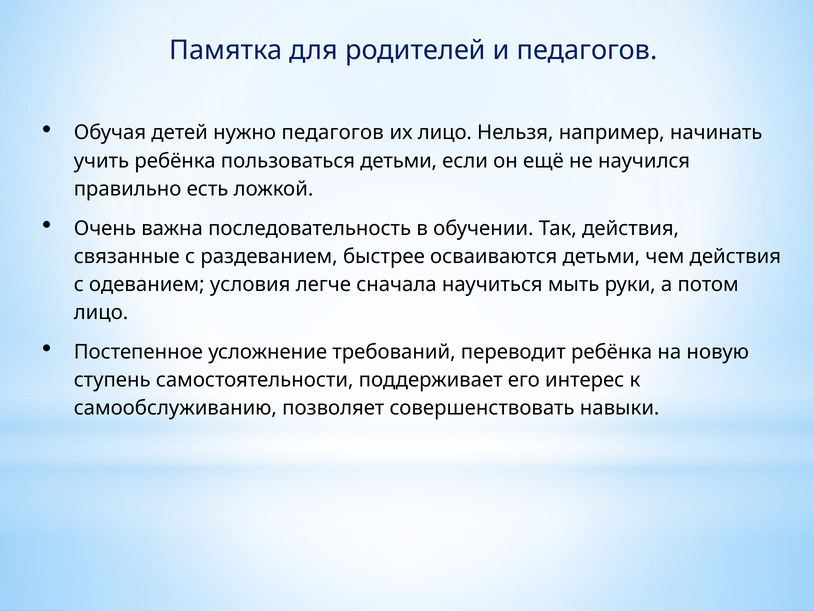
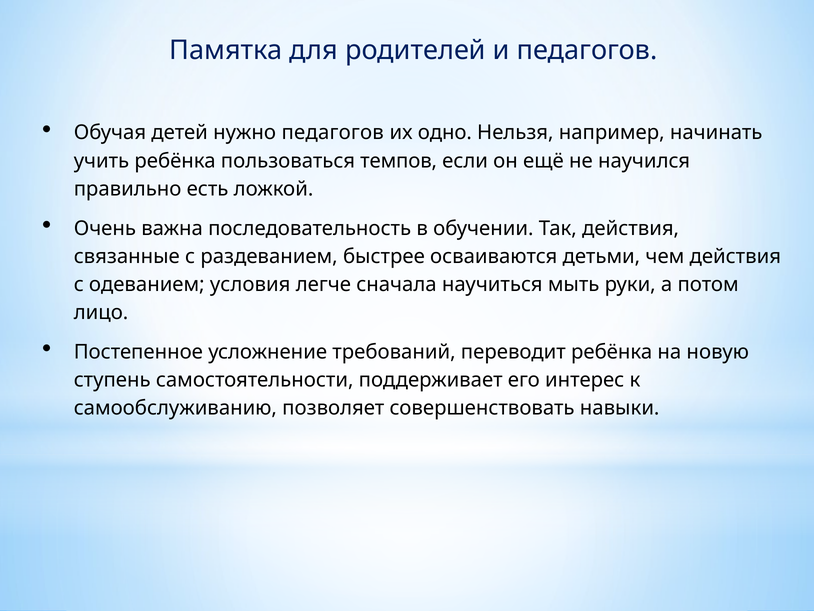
их лицо: лицо -> одно
пользоваться детьми: детьми -> темпов
